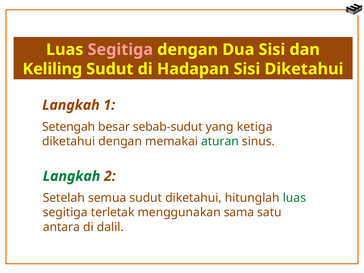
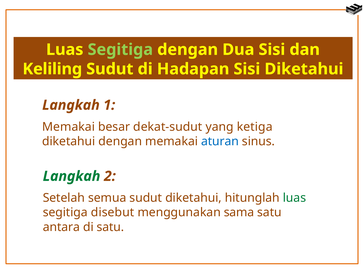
Segitiga at (120, 50) colour: pink -> light green
Setengah at (69, 127): Setengah -> Memakai
sebab-sudut: sebab-sudut -> dekat-sudut
aturan colour: green -> blue
terletak: terletak -> disebut
di dalil: dalil -> satu
